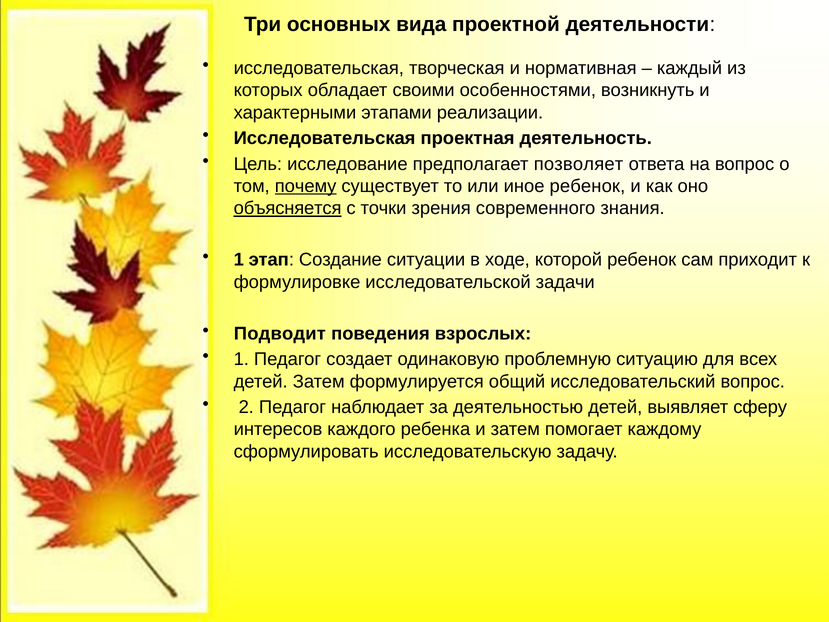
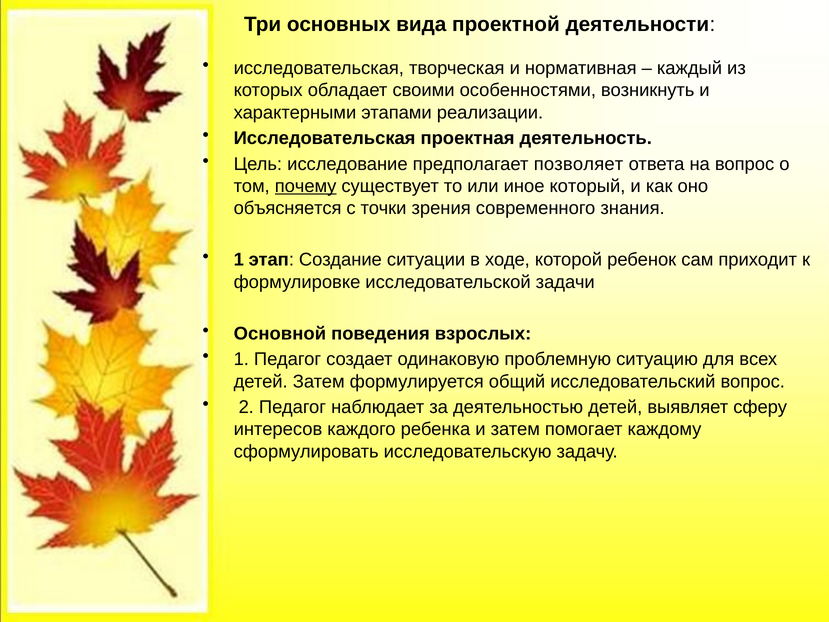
иное ребенок: ребенок -> который
объясняется underline: present -> none
Подводит: Подводит -> Основной
